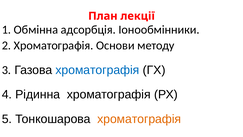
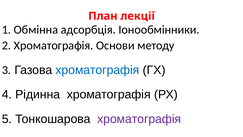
хроматографія at (139, 119) colour: orange -> purple
